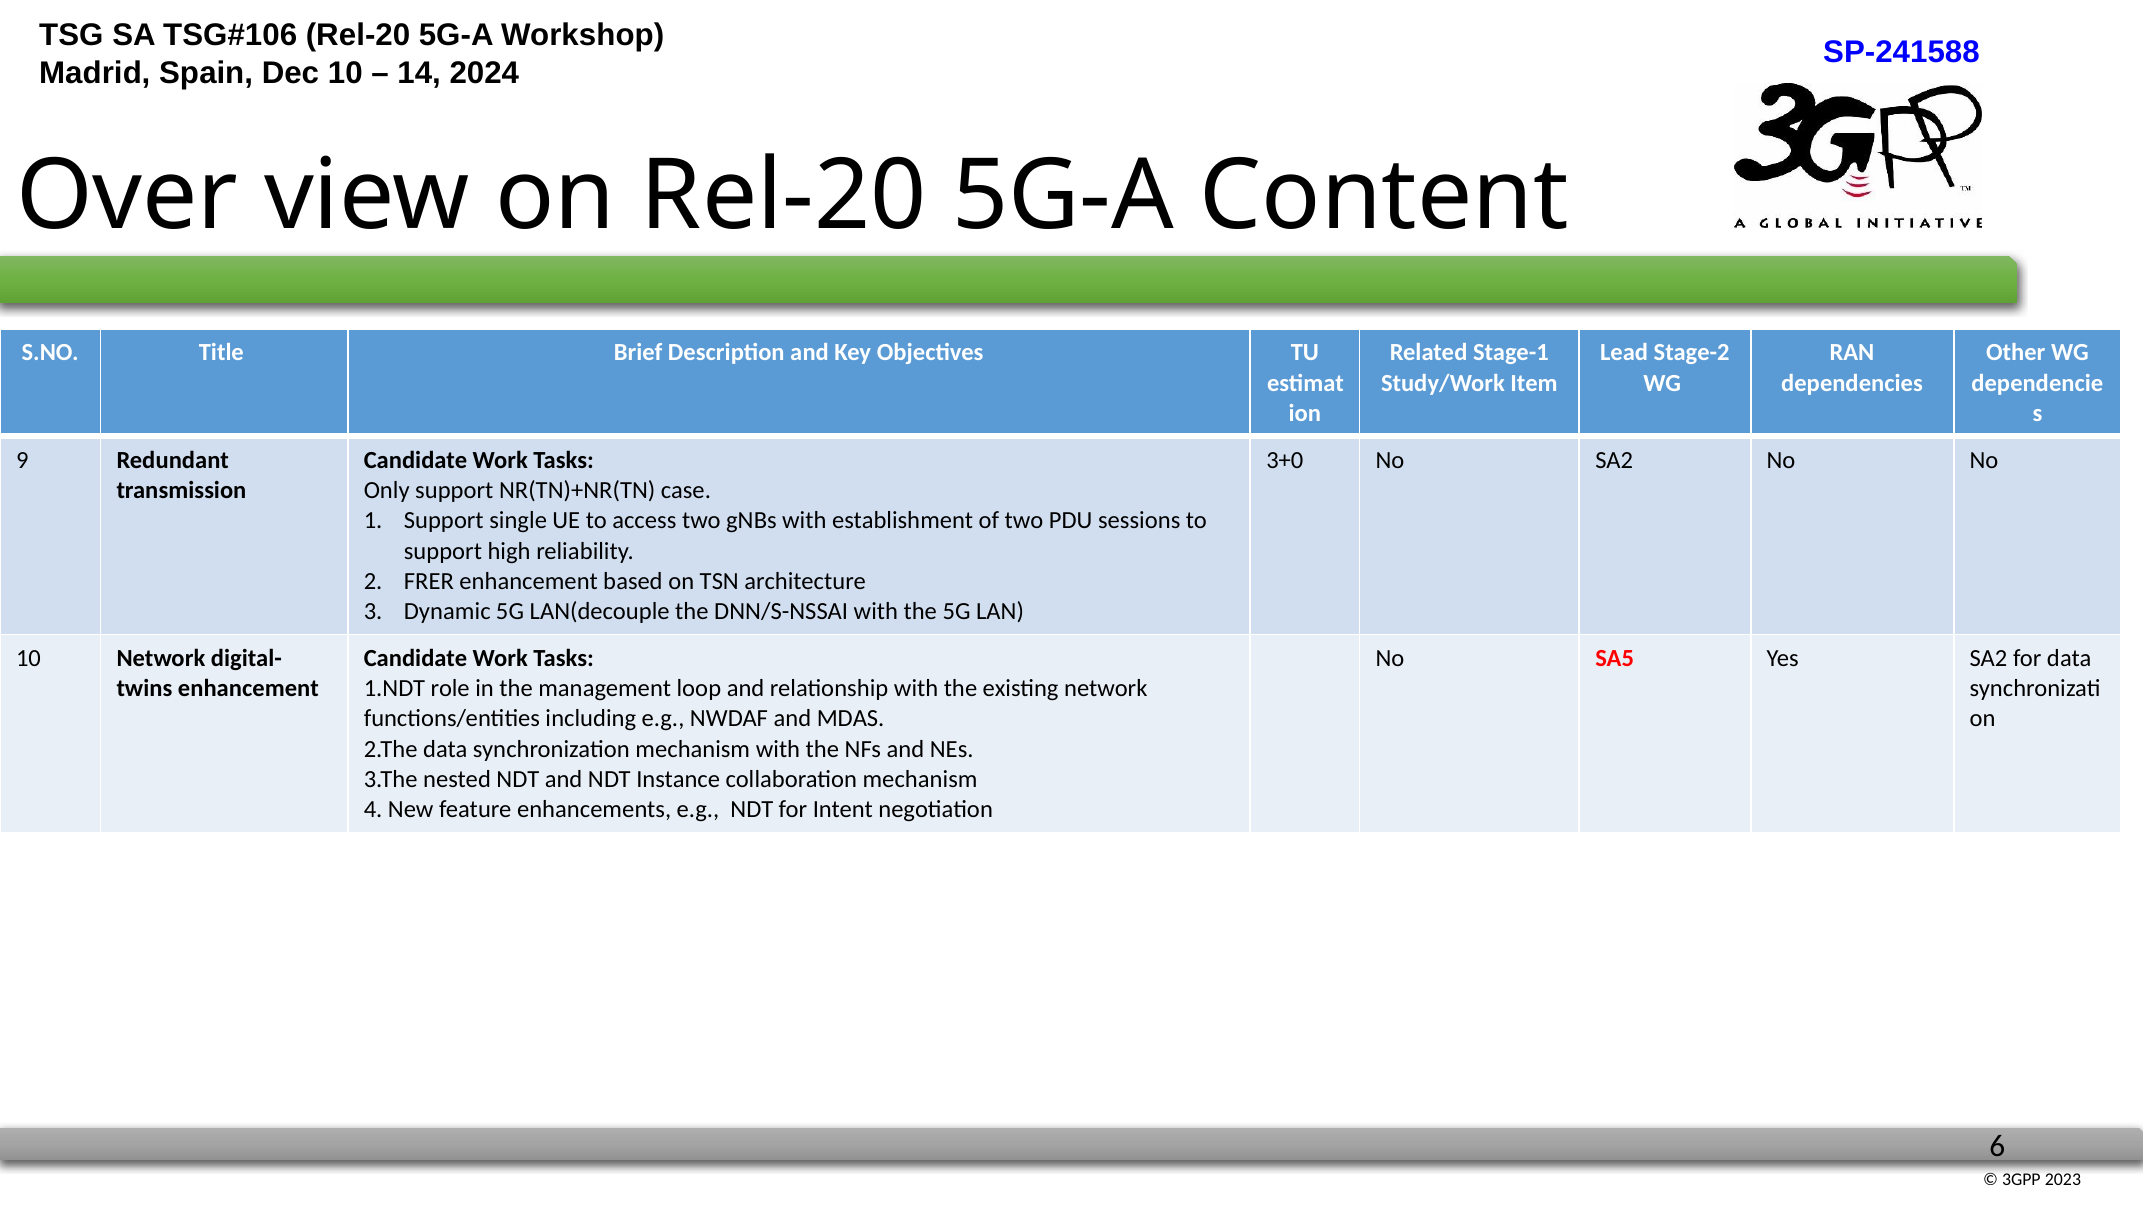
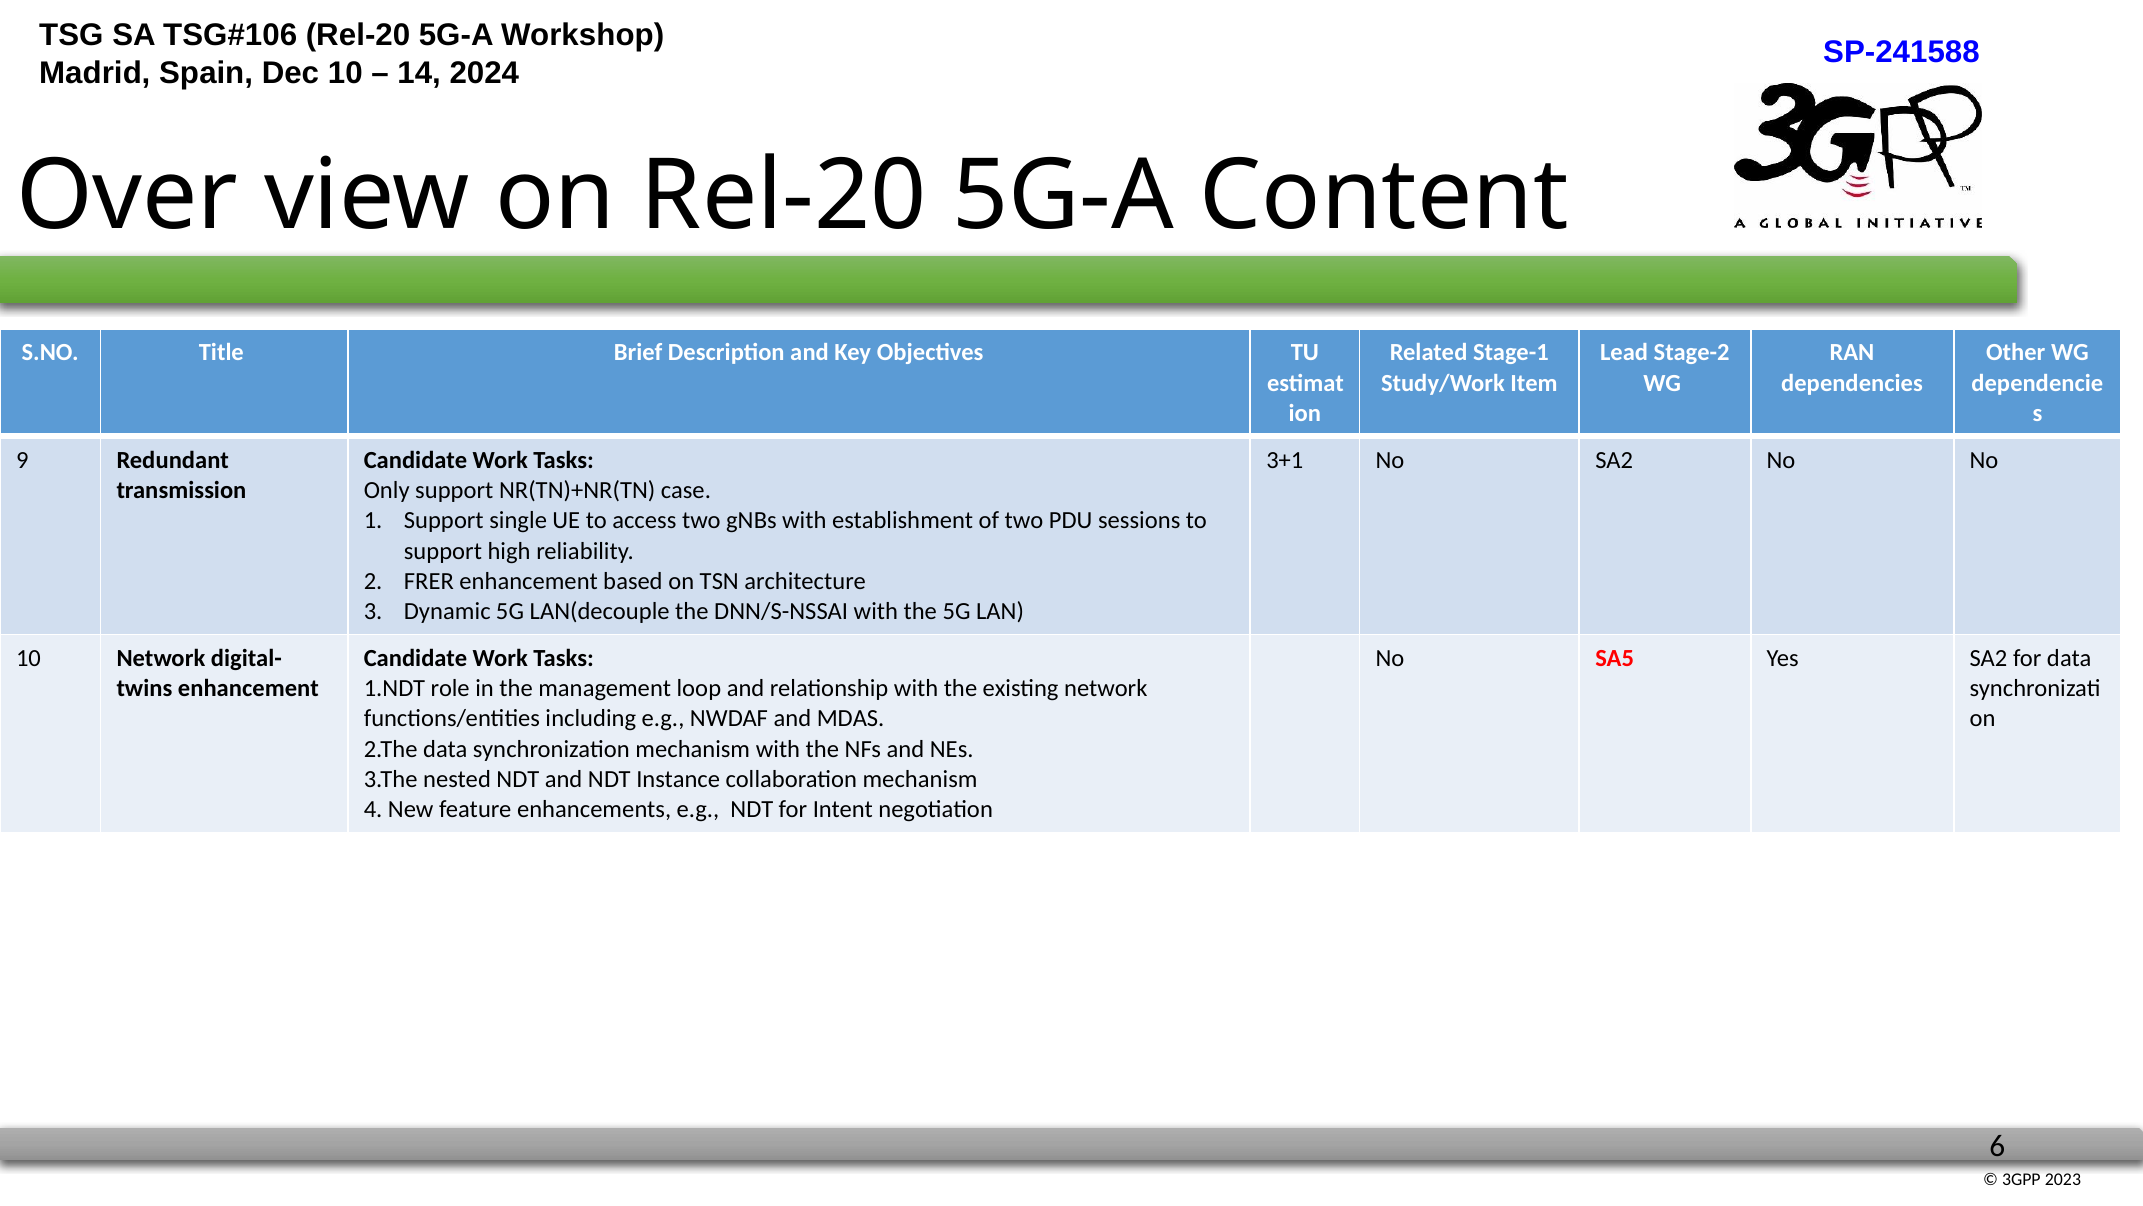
3+0: 3+0 -> 3+1
